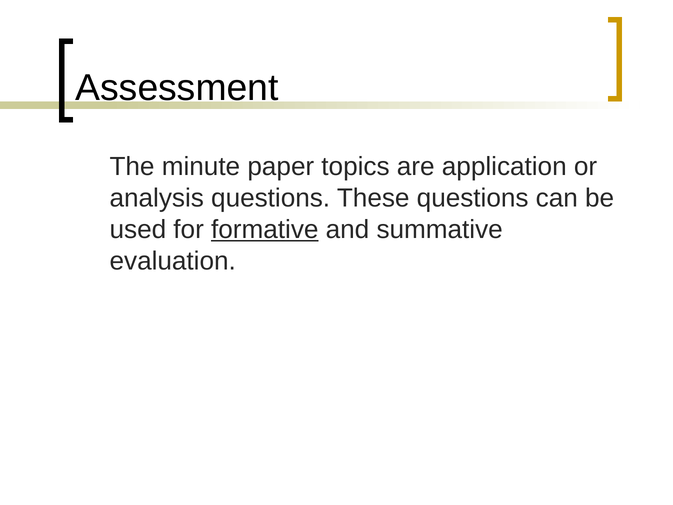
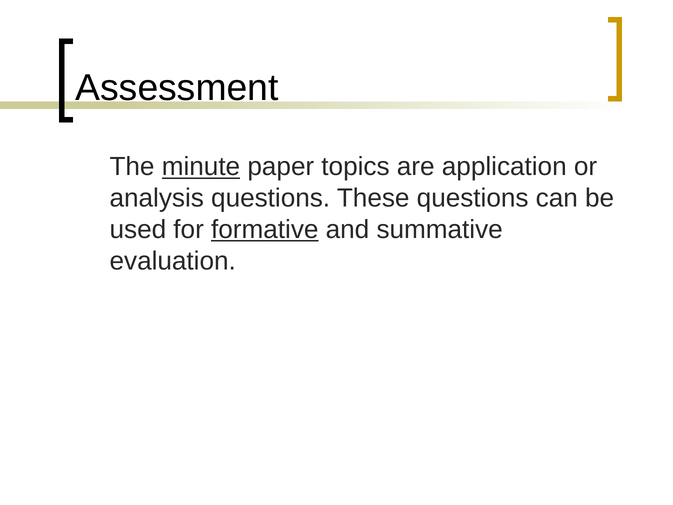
minute underline: none -> present
